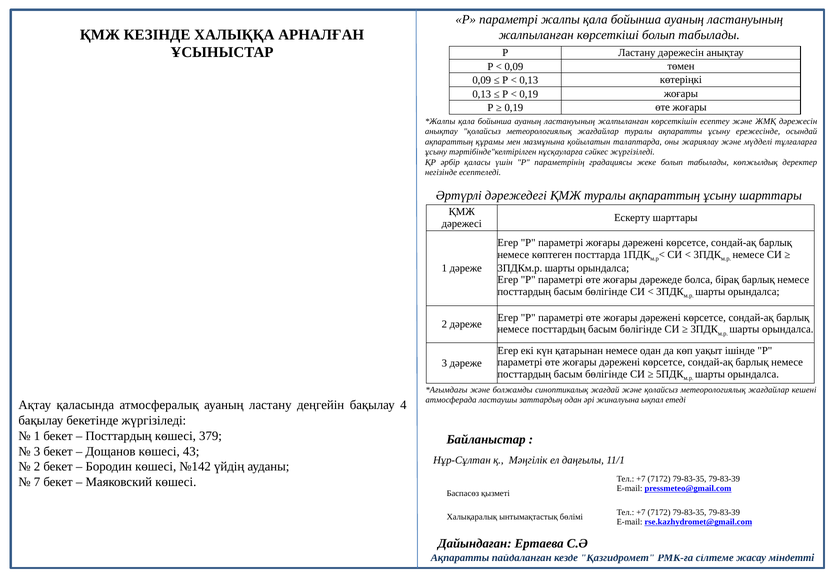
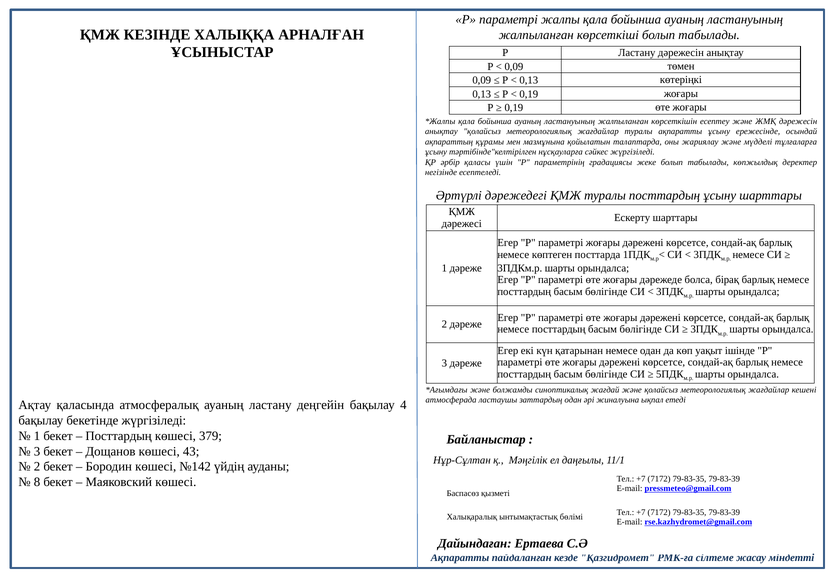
туралы ақпараттың: ақпараттың -> посттардың
7: 7 -> 8
